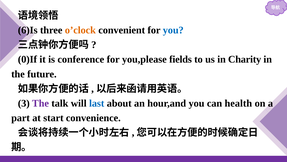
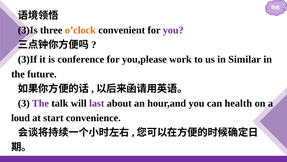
6)Is: 6)Is -> 3)Is
you at (173, 30) colour: blue -> purple
0)If: 0)If -> 3)If
fields: fields -> work
Charity: Charity -> Similar
last colour: blue -> purple
part: part -> loud
